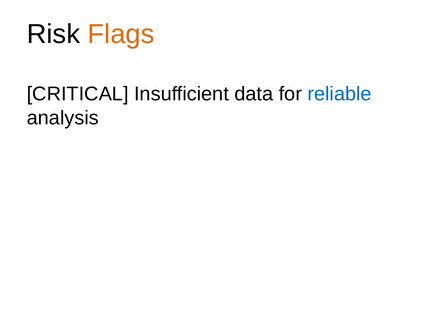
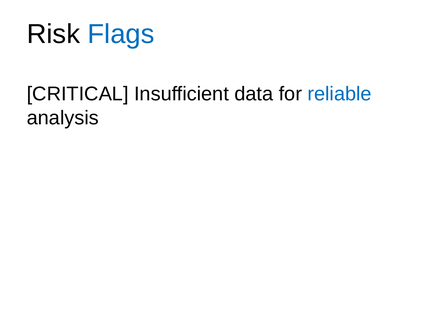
Flags colour: orange -> blue
